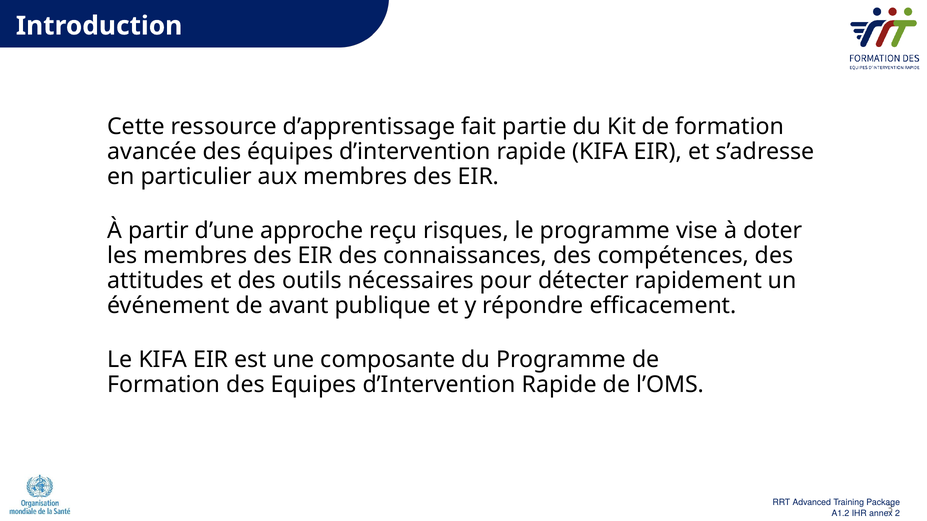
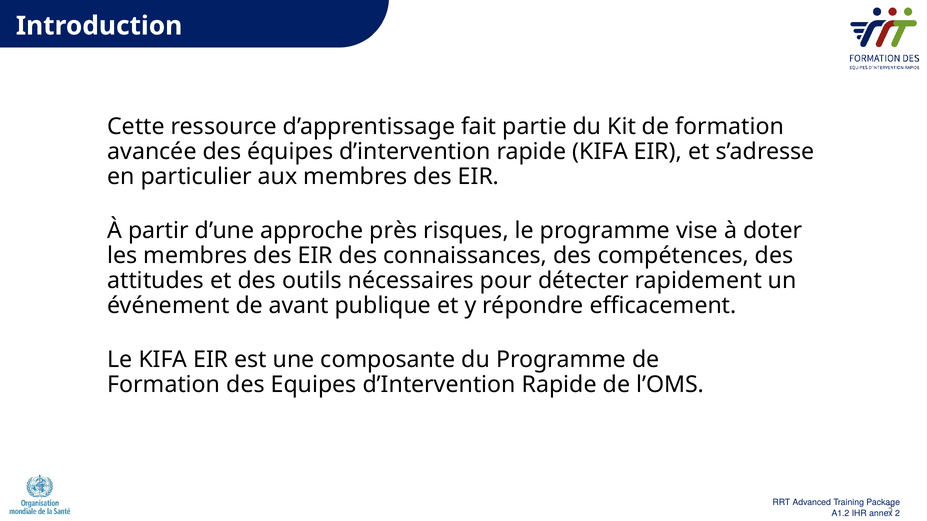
reçu: reçu -> près
